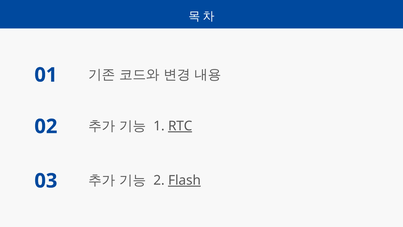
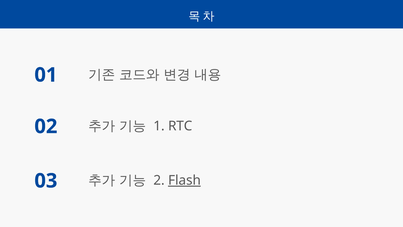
RTC underline: present -> none
